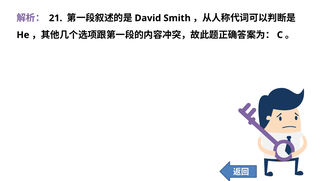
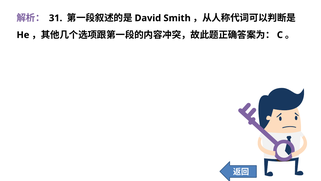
21: 21 -> 31
